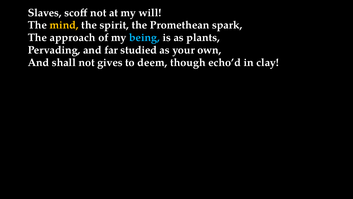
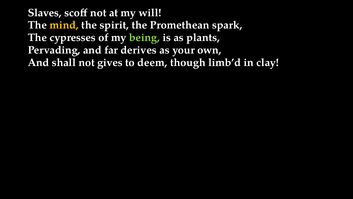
approach: approach -> cypresses
being colour: light blue -> light green
studied: studied -> derives
echo’d: echo’d -> limb’d
